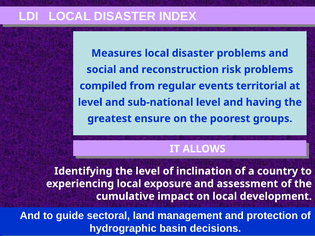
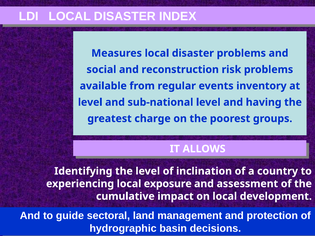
compiled: compiled -> available
territorial: territorial -> inventory
ensure: ensure -> charge
